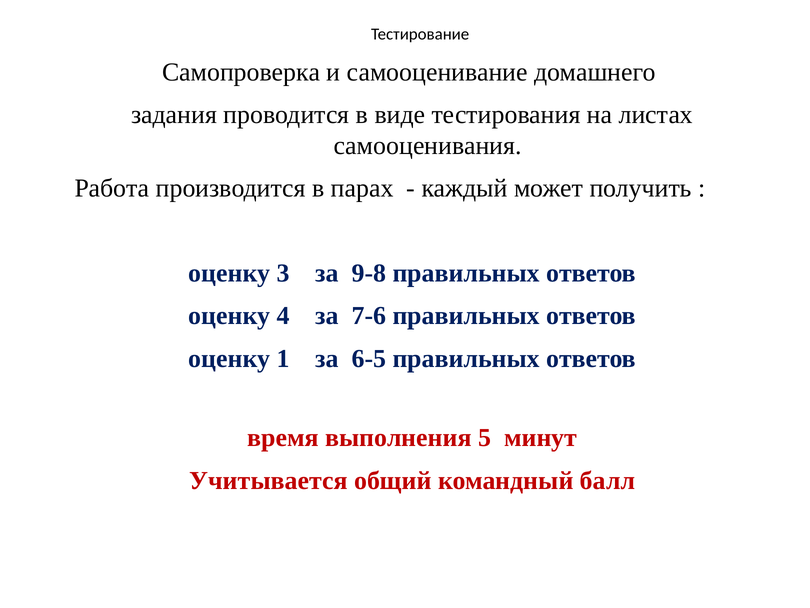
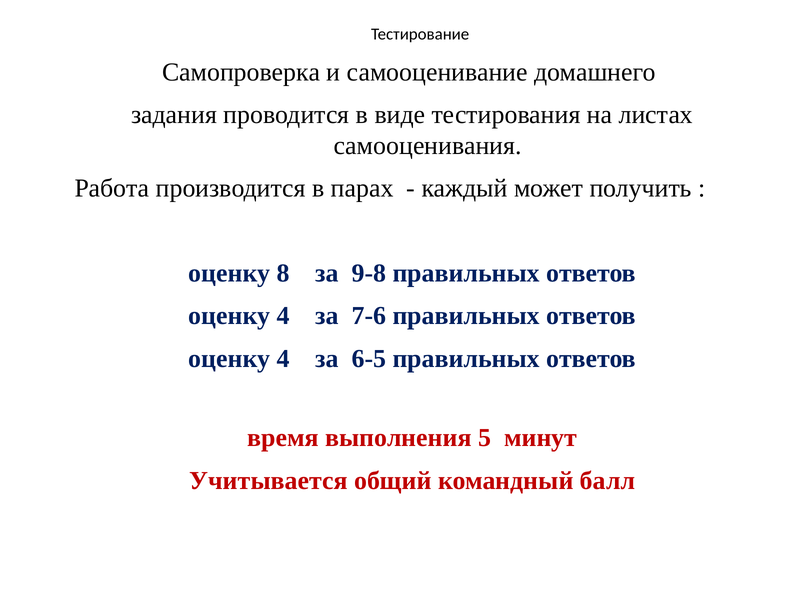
3: 3 -> 8
1 at (283, 358): 1 -> 4
